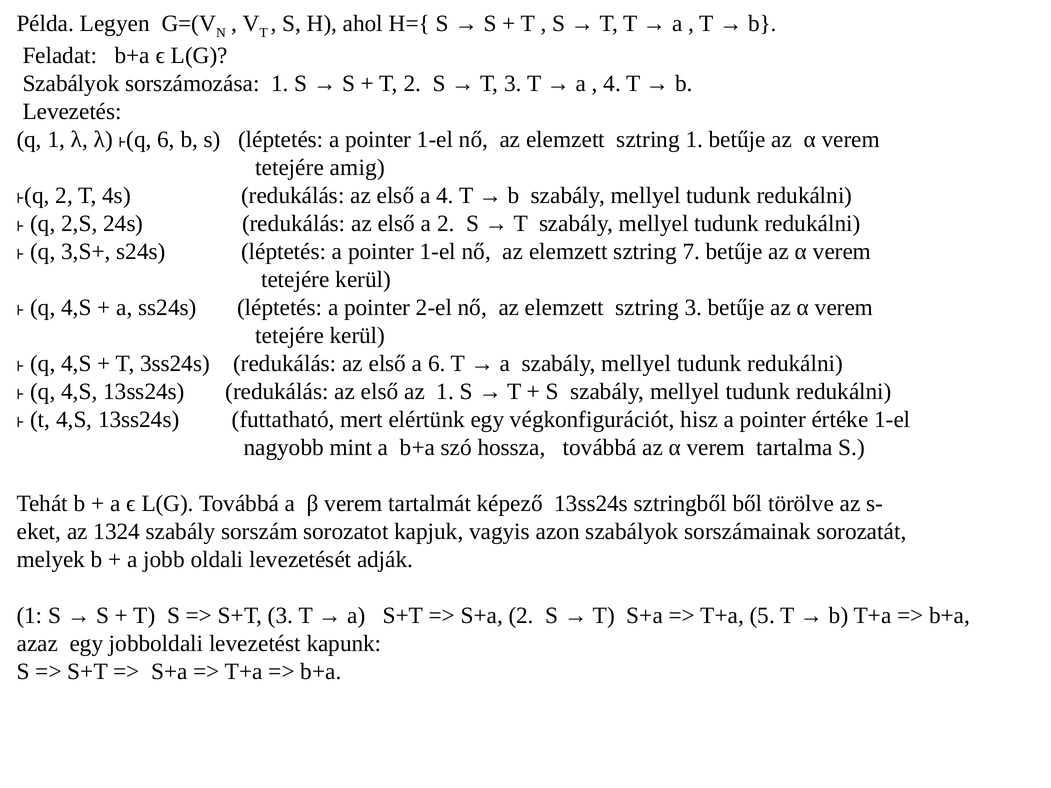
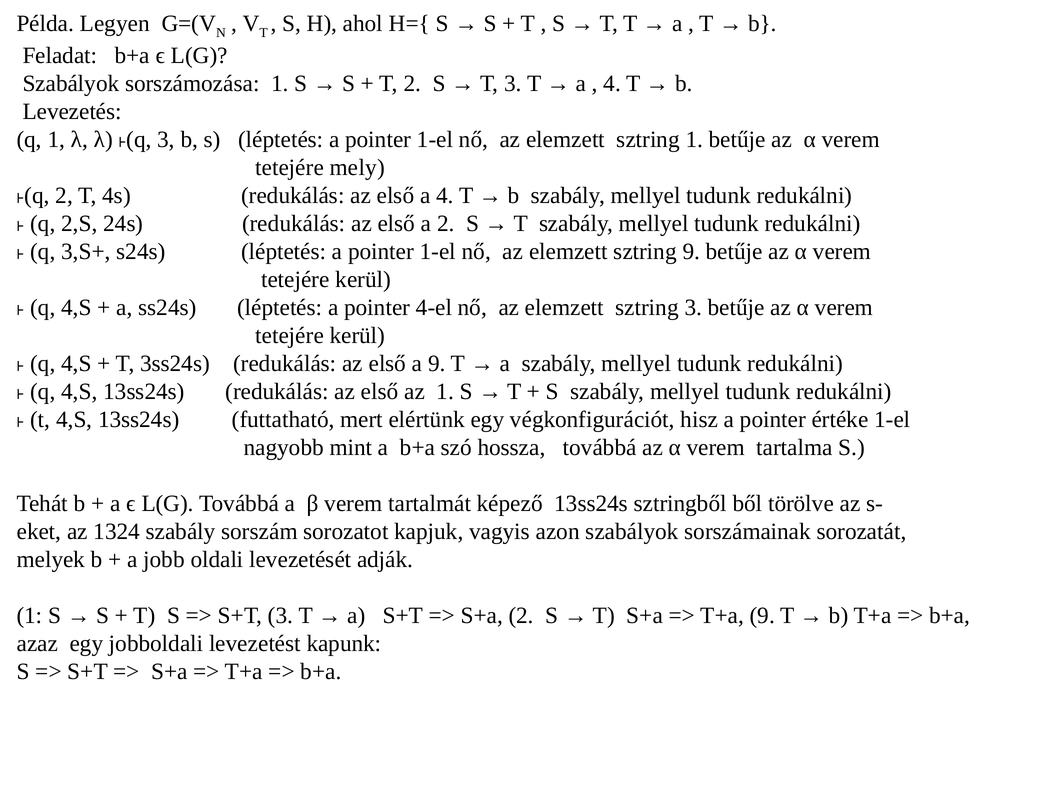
˫(q 6: 6 -> 3
amig: amig -> mely
sztring 7: 7 -> 9
2-el: 2-el -> 4-el
a 6: 6 -> 9
T+a 5: 5 -> 9
